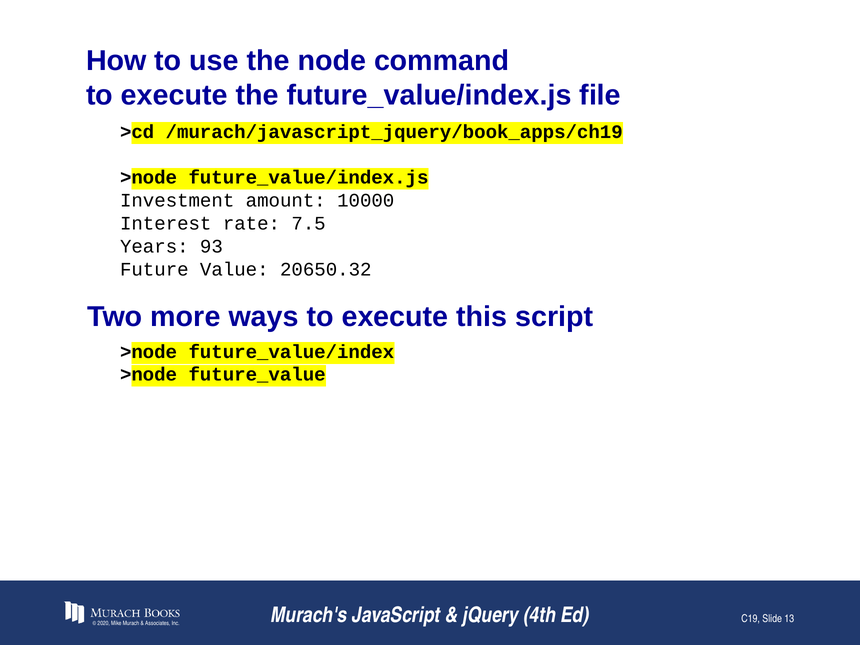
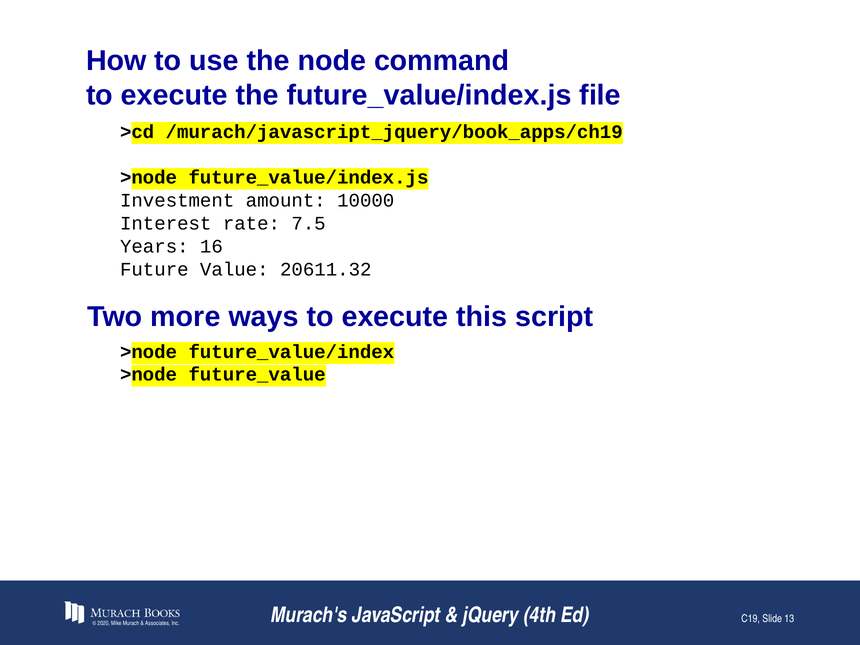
93: 93 -> 16
20650.32: 20650.32 -> 20611.32
